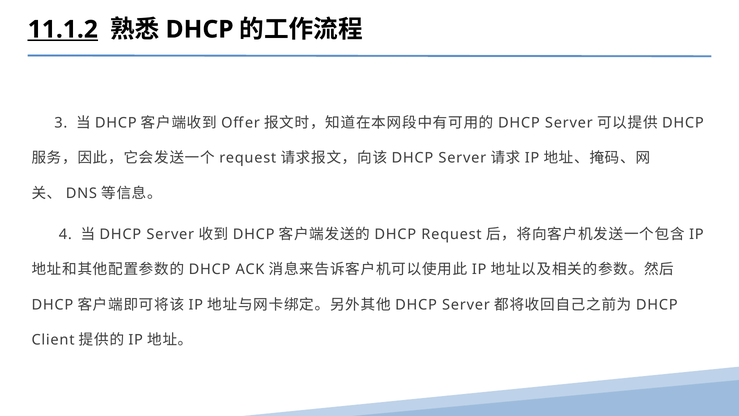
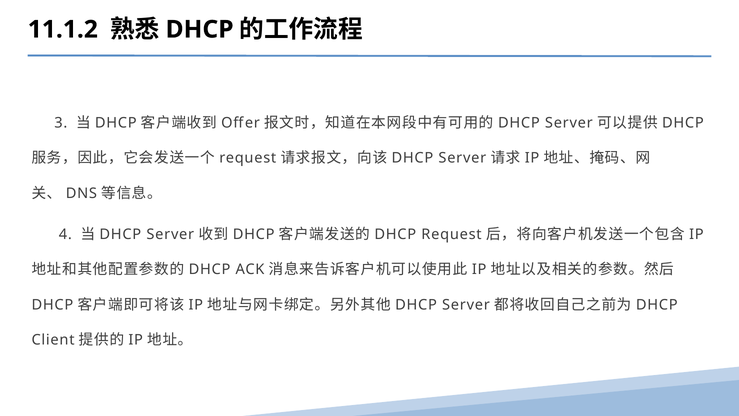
11.1.2 underline: present -> none
